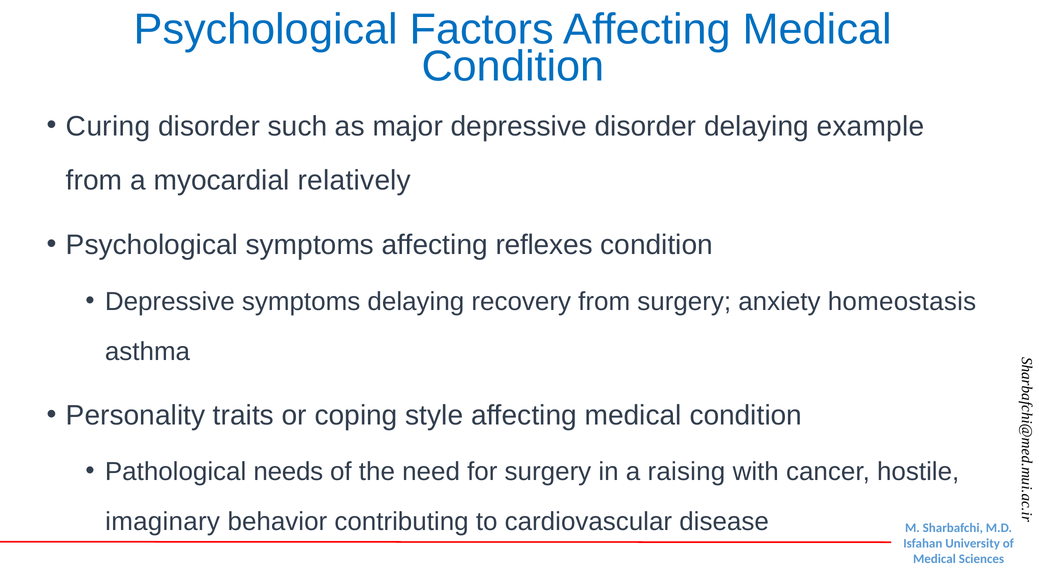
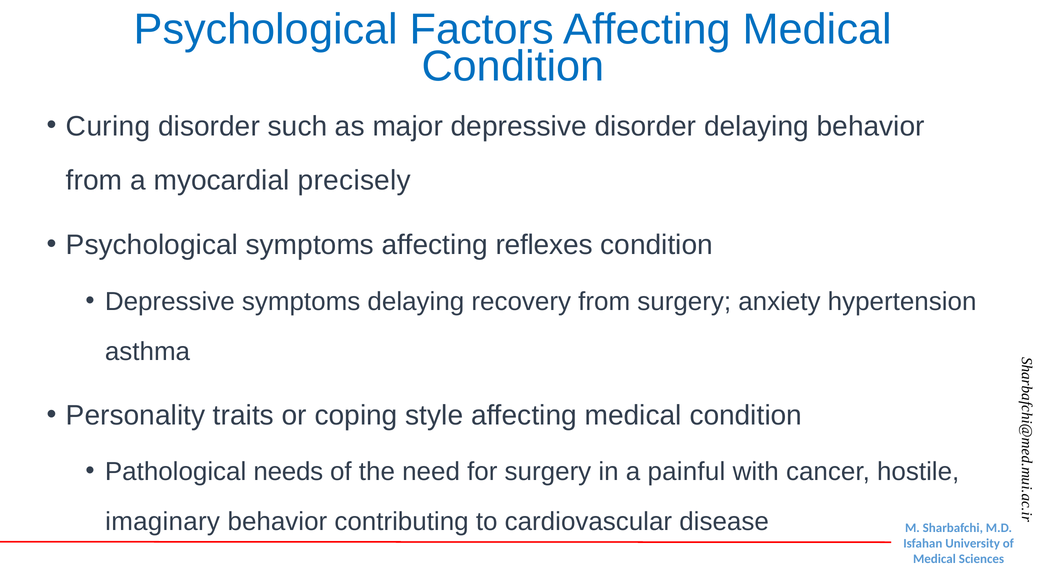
delaying example: example -> behavior
relatively: relatively -> precisely
homeostasis: homeostasis -> hypertension
raising: raising -> painful
